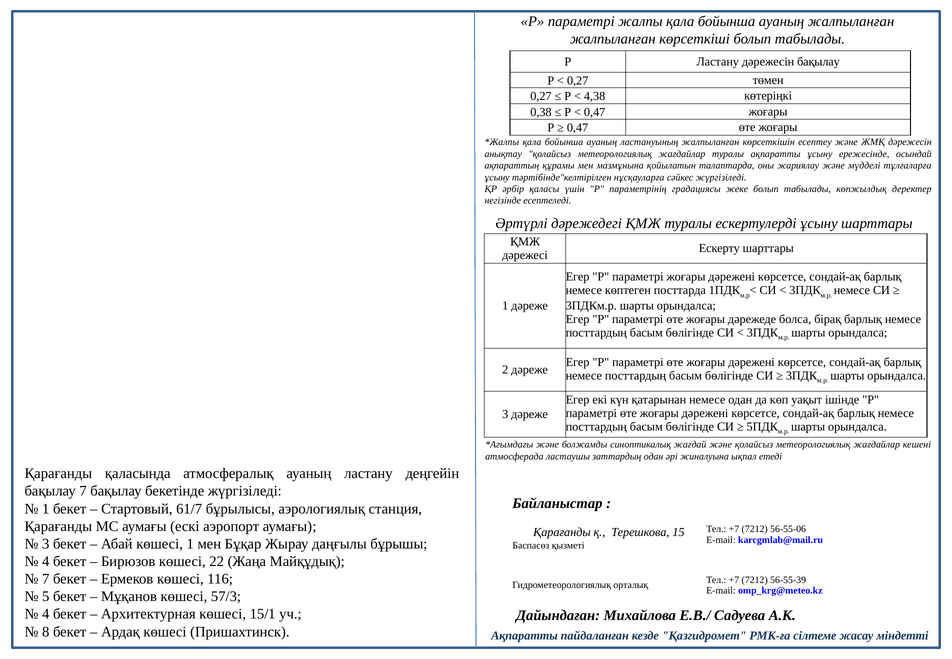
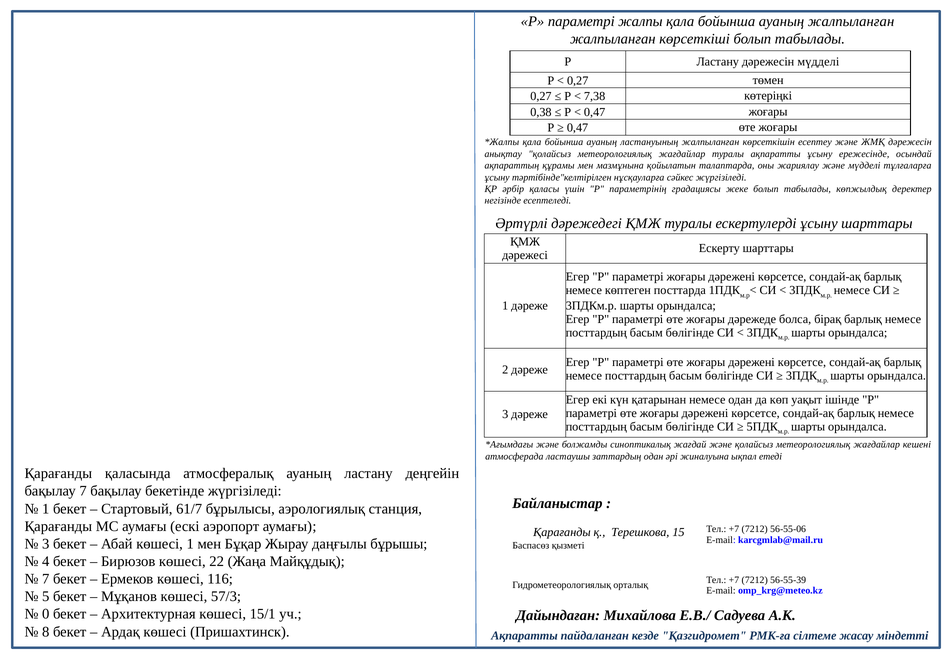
дәрежесін бақылау: бақылау -> мүдделі
4,38: 4,38 -> 7,38
4 at (46, 614): 4 -> 0
